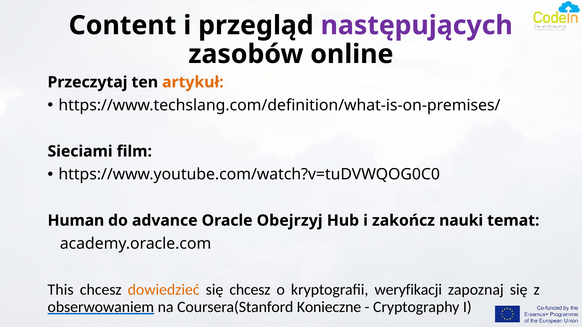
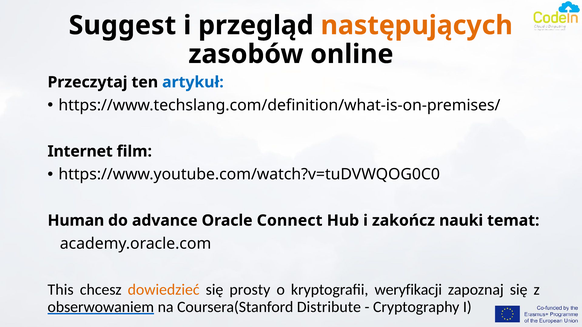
Content: Content -> Suggest
następujących colour: purple -> orange
artykuł colour: orange -> blue
Sieciami: Sieciami -> Internet
Obejrzyj: Obejrzyj -> Connect
się chcesz: chcesz -> prosty
Konieczne: Konieczne -> Distribute
